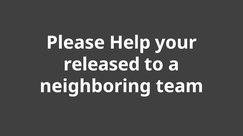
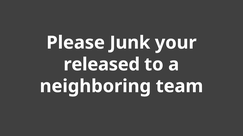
Help: Help -> Junk
